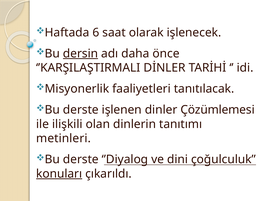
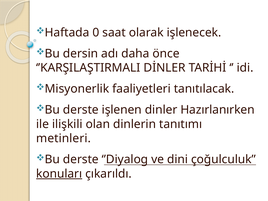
6: 6 -> 0
dersin underline: present -> none
Çözümlemesi: Çözümlemesi -> Hazırlanırken
